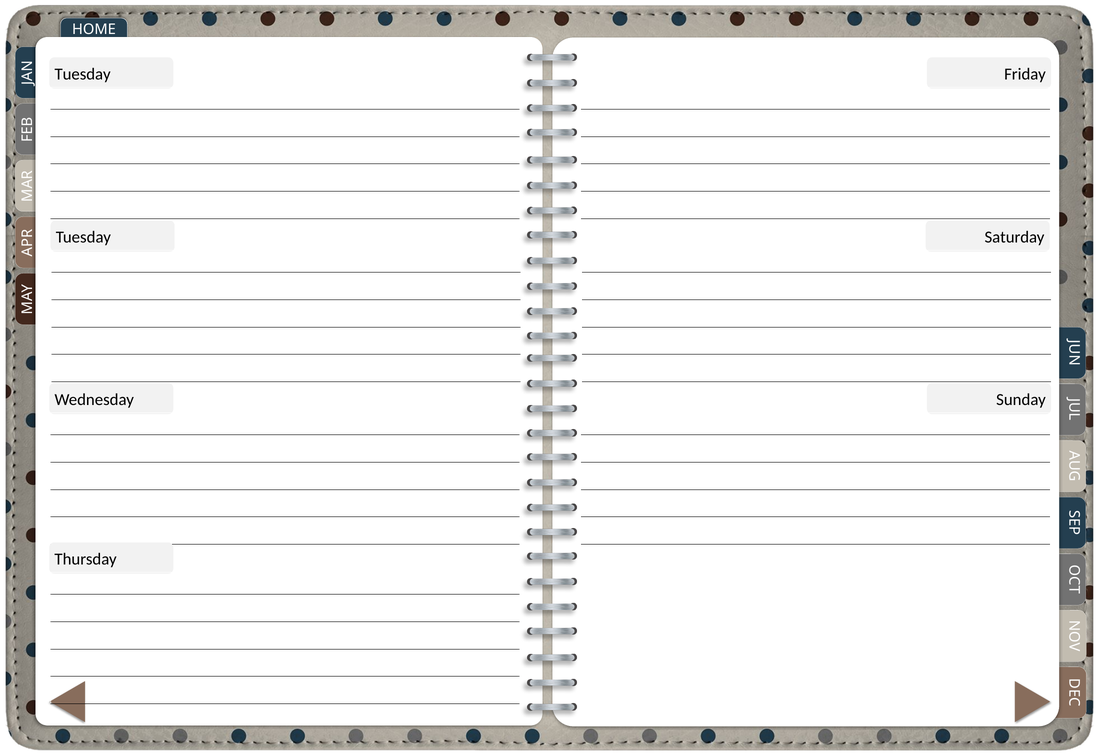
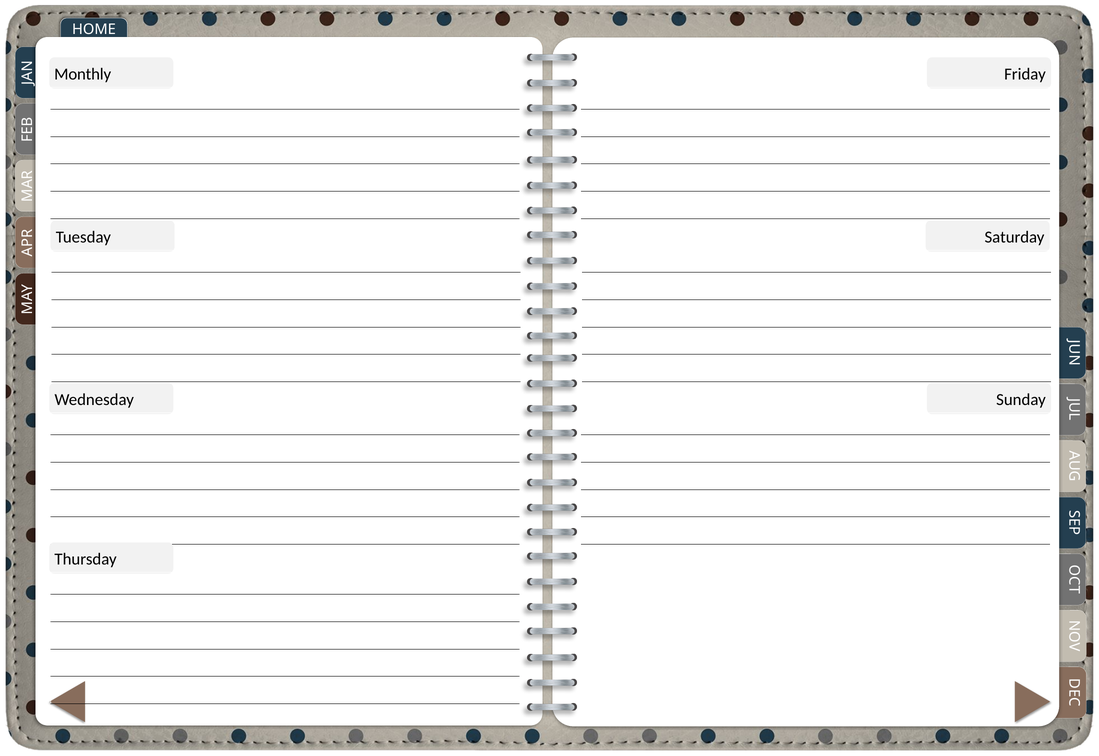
Tuesday at (83, 74): Tuesday -> Monthly
